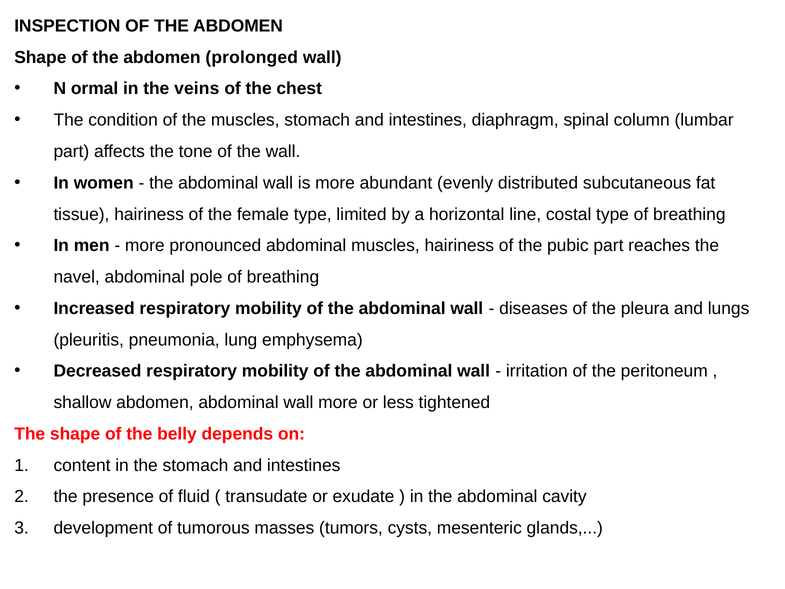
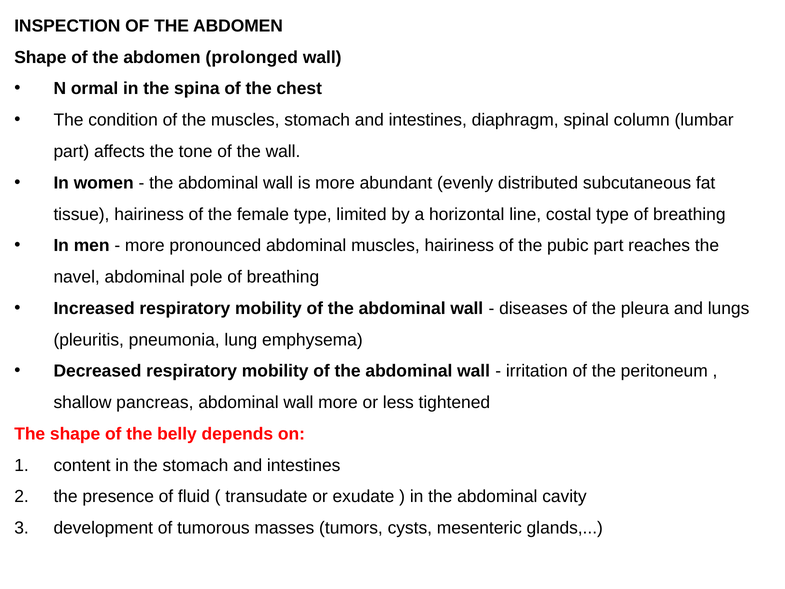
veins: veins -> spina
shallow abdomen: abdomen -> pancreas
